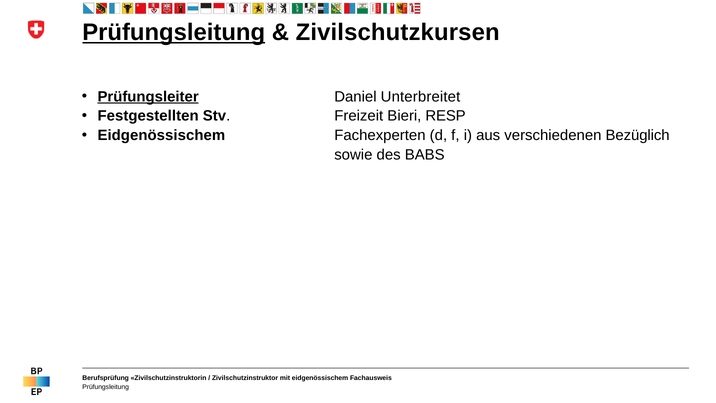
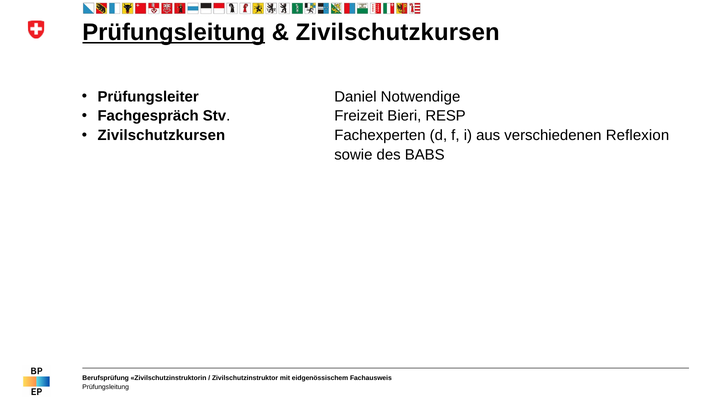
Prüfungsleiter underline: present -> none
Unterbreitet: Unterbreitet -> Notwendige
Festgestellten: Festgestellten -> Fachgespräch
Eidgenössischem at (161, 135): Eidgenössischem -> Zivilschutzkursen
Bezüglich: Bezüglich -> Reflexion
